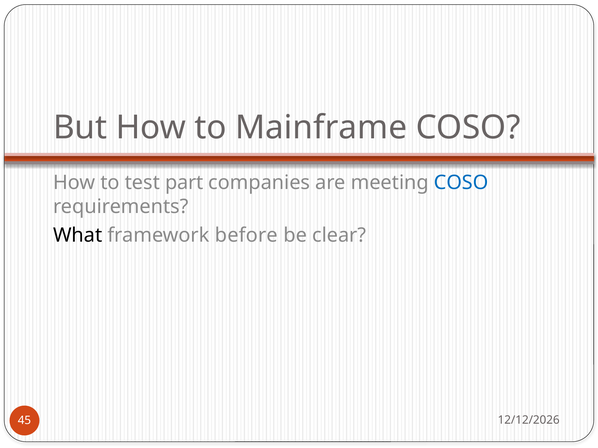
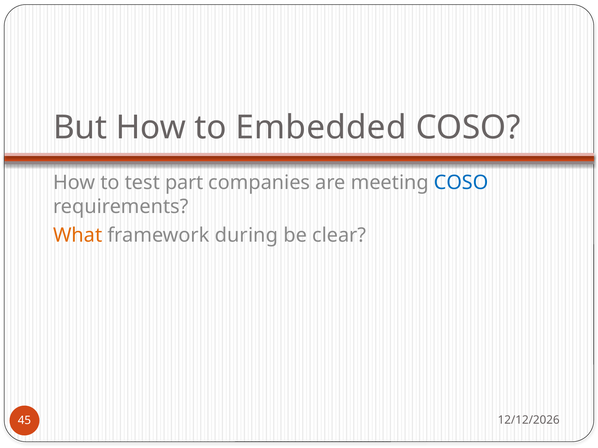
Mainframe: Mainframe -> Embedded
What colour: black -> orange
before: before -> during
